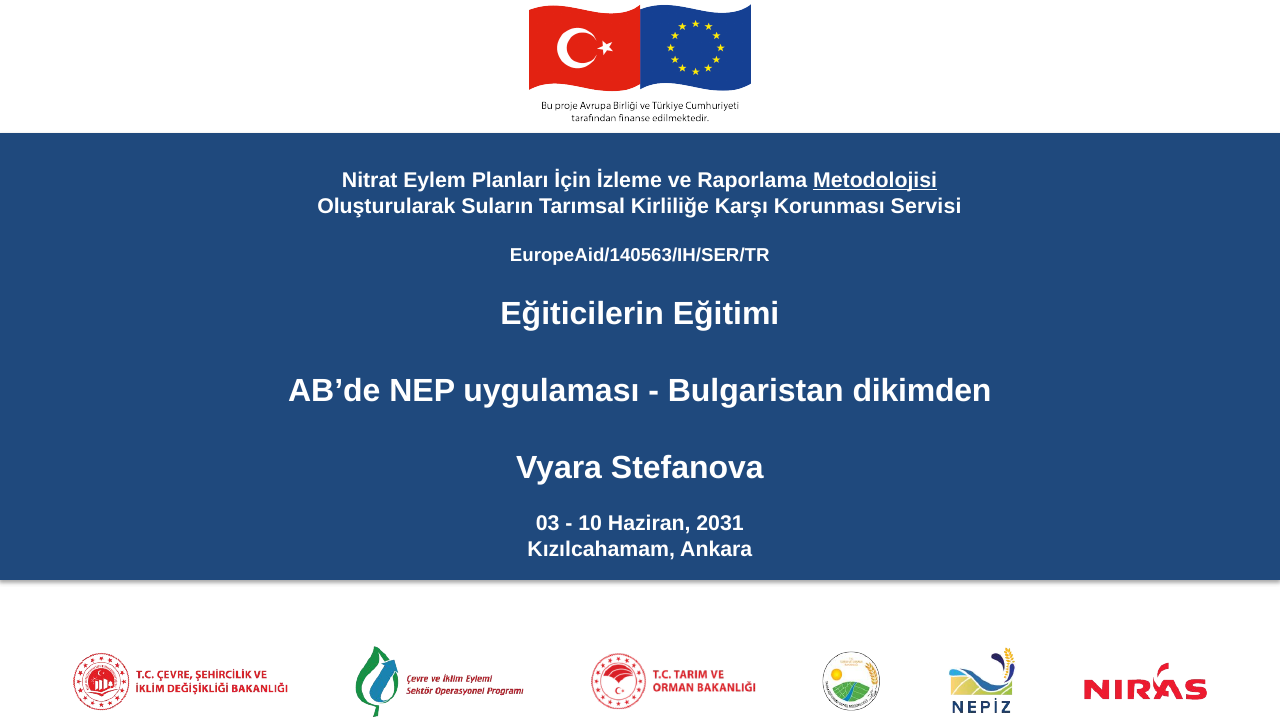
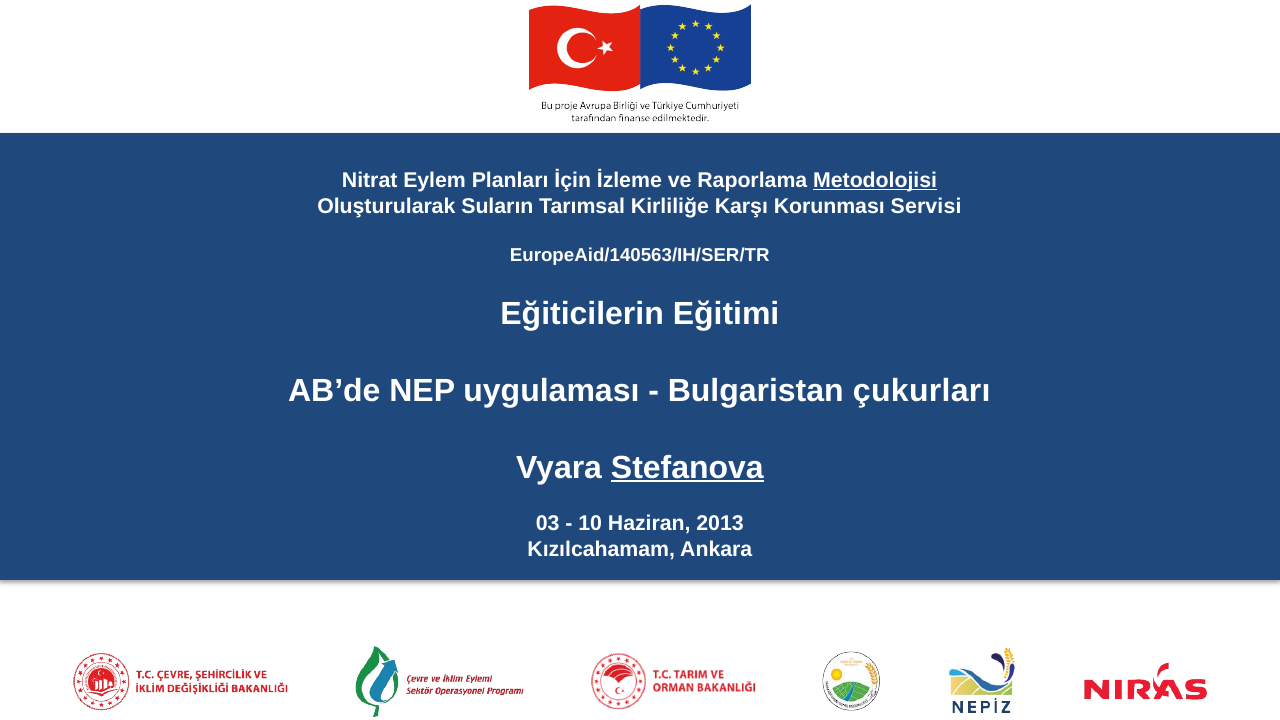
dikimden: dikimden -> çukurları
Stefanova underline: none -> present
2031: 2031 -> 2013
